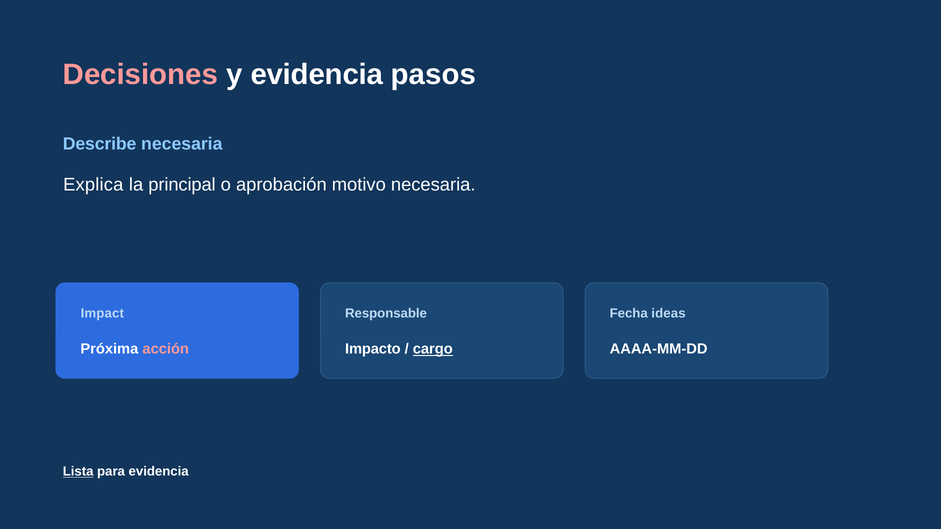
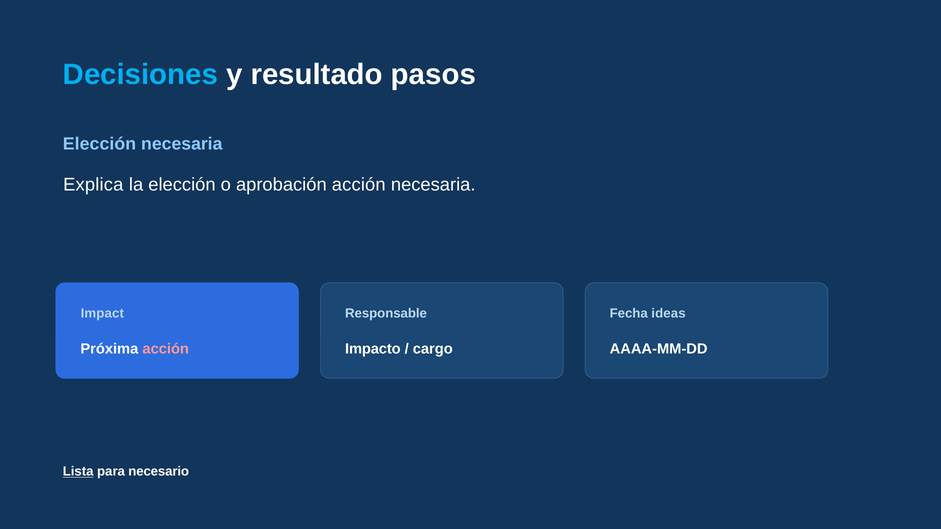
Decisiones colour: pink -> light blue
y evidencia: evidencia -> resultado
Describe at (100, 144): Describe -> Elección
la principal: principal -> elección
aprobación motivo: motivo -> acción
cargo underline: present -> none
para evidencia: evidencia -> necesario
